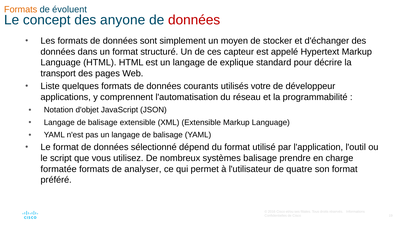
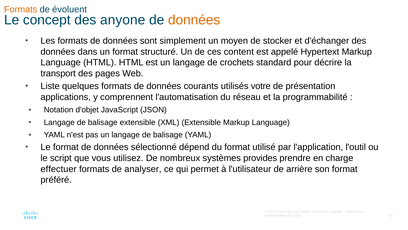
données at (194, 20) colour: red -> orange
capteur: capteur -> content
explique: explique -> crochets
développeur: développeur -> présentation
systèmes balisage: balisage -> provides
formatée: formatée -> effectuer
quatre: quatre -> arrière
